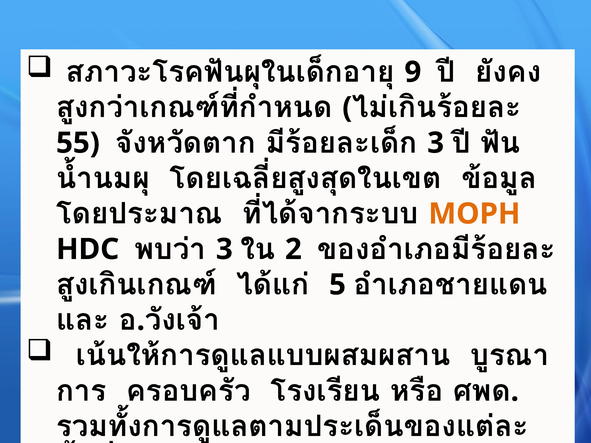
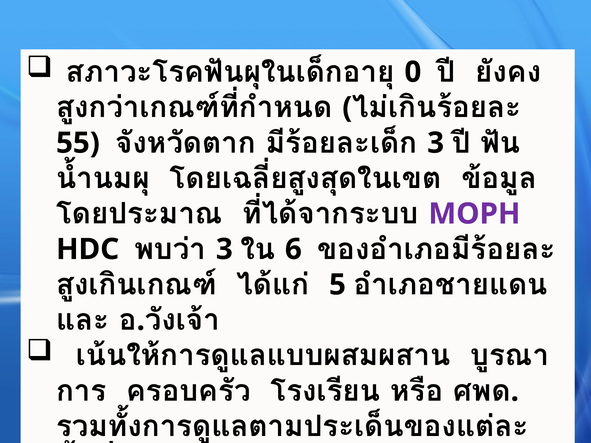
9: 9 -> 0
MOPH colour: orange -> purple
2: 2 -> 6
